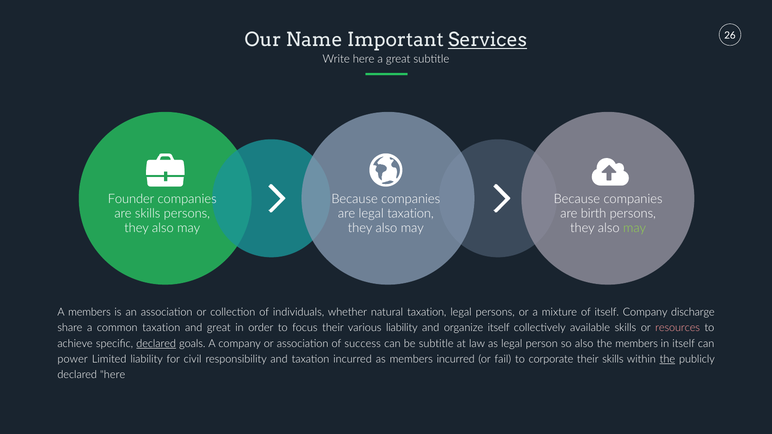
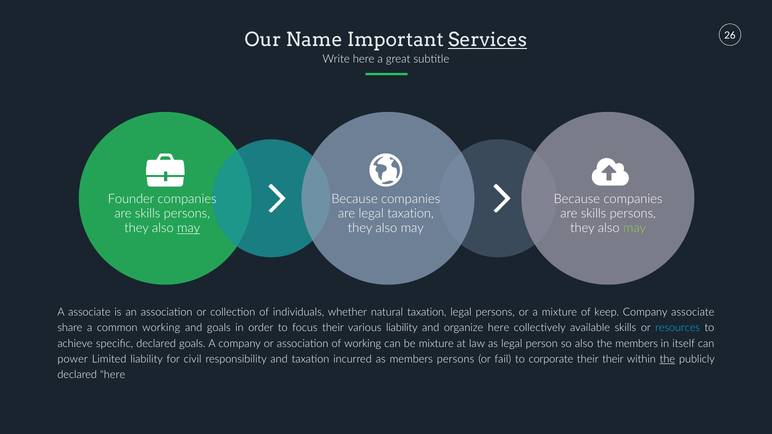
birth at (594, 214): birth -> skills
may at (189, 228) underline: none -> present
A members: members -> associate
of itself: itself -> keep
Company discharge: discharge -> associate
common taxation: taxation -> working
and great: great -> goals
organize itself: itself -> here
resources colour: pink -> light blue
declared at (156, 344) underline: present -> none
of success: success -> working
be subtitle: subtitle -> mixture
members incurred: incurred -> persons
their skills: skills -> their
